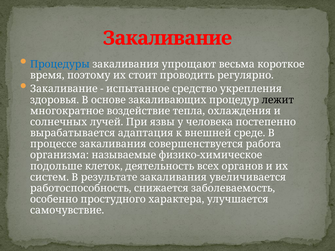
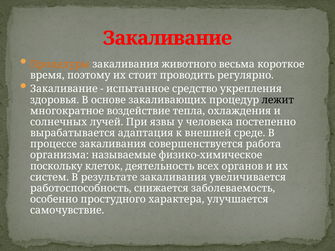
Процедуры colour: blue -> orange
упрощают: упрощают -> животного
подольше: подольше -> поскольку
